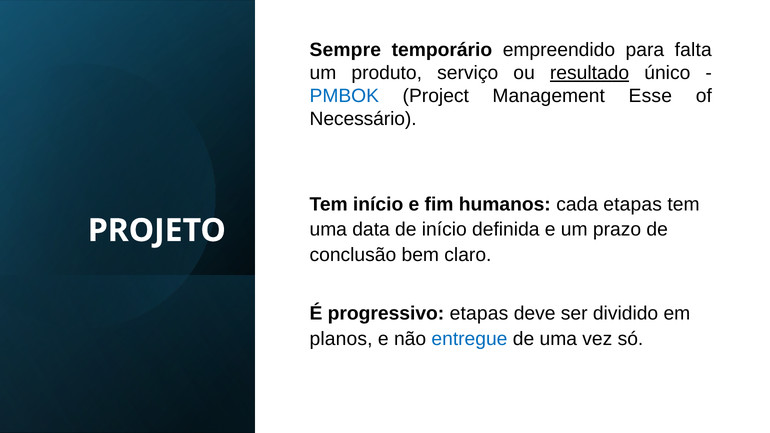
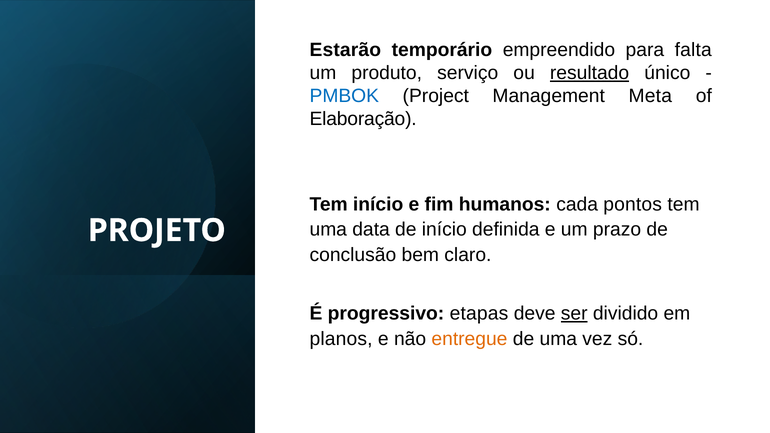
Sempre: Sempre -> Estarão
Esse: Esse -> Meta
Necessário: Necessário -> Elaboração
cada etapas: etapas -> pontos
ser underline: none -> present
entregue colour: blue -> orange
